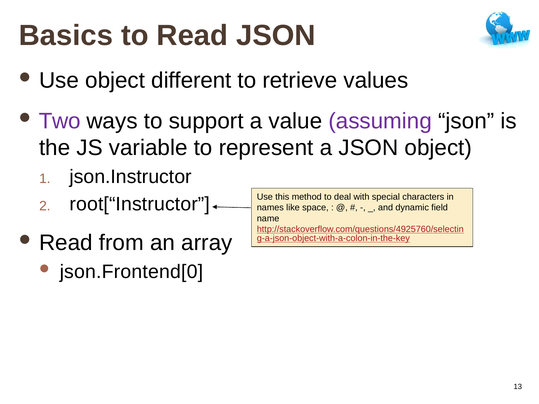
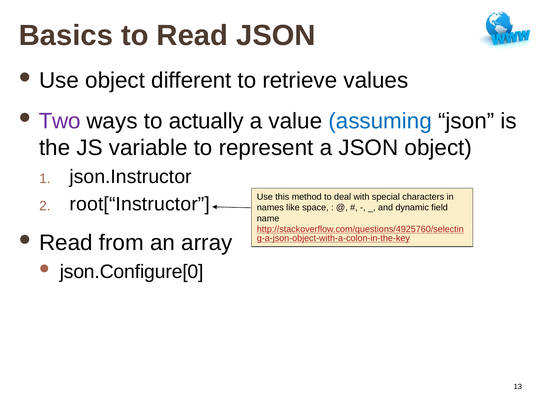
support: support -> actually
assuming colour: purple -> blue
json.Frontend[0: json.Frontend[0 -> json.Configure[0
